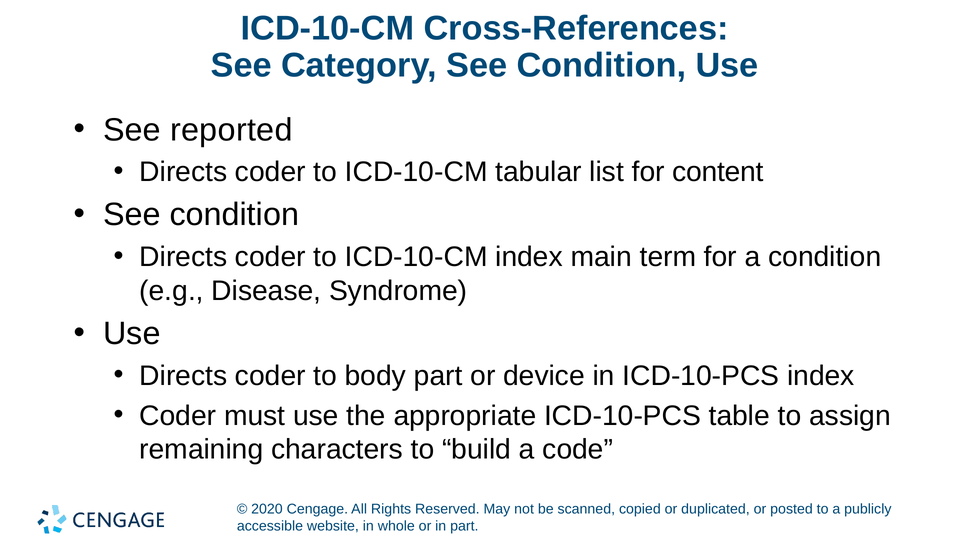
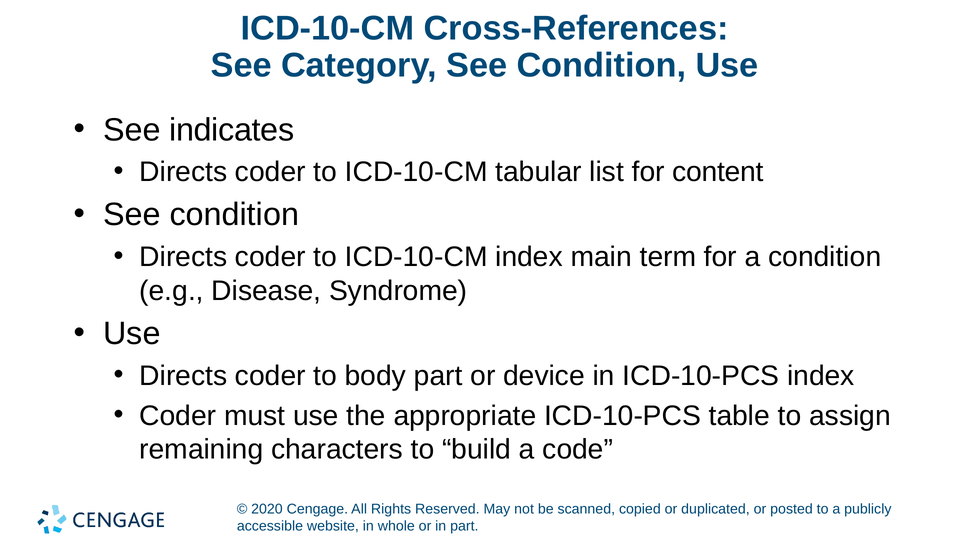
reported: reported -> indicates
